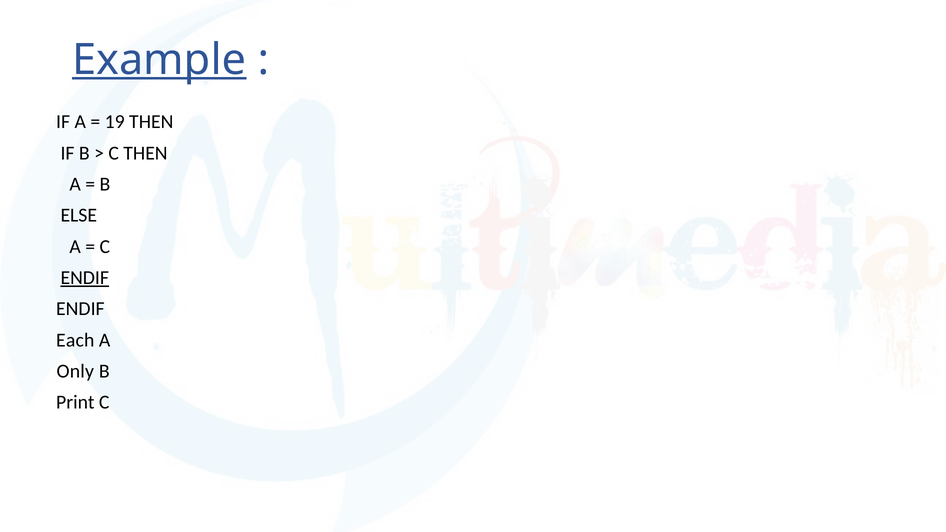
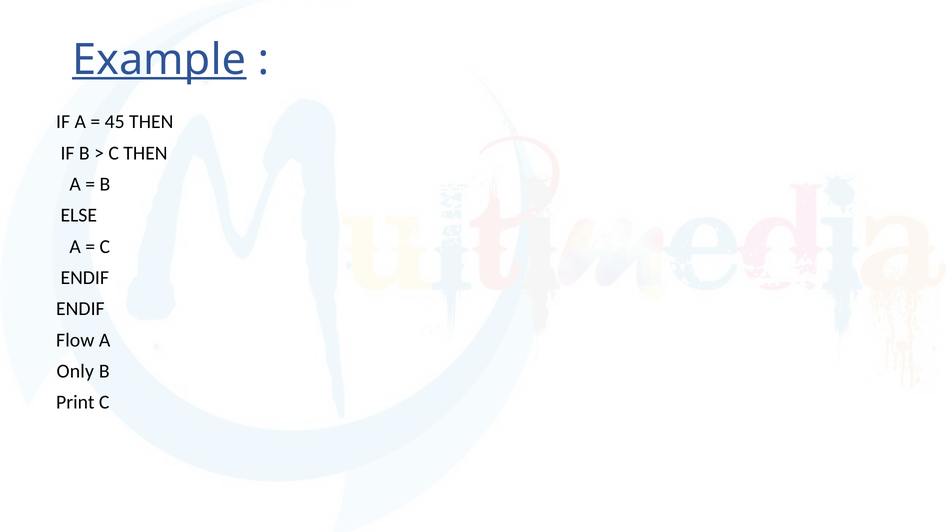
19: 19 -> 45
ENDIF at (85, 278) underline: present -> none
Each: Each -> Flow
